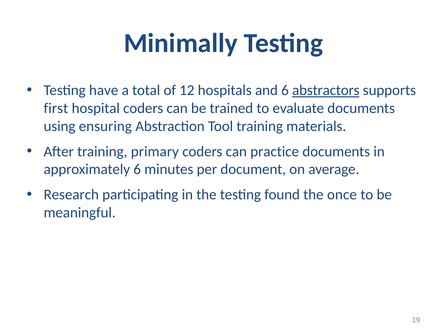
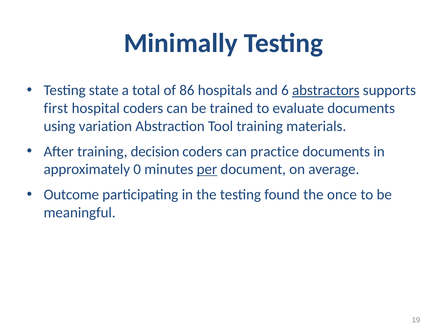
have: have -> state
12: 12 -> 86
ensuring: ensuring -> variation
primary: primary -> decision
approximately 6: 6 -> 0
per underline: none -> present
Research: Research -> Outcome
